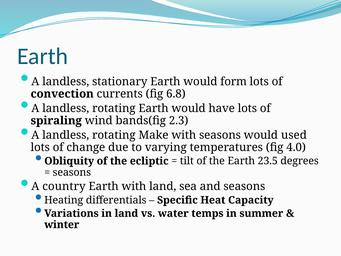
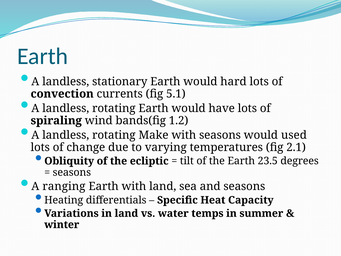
form: form -> hard
6.8: 6.8 -> 5.1
2.3: 2.3 -> 1.2
4.0: 4.0 -> 2.1
country: country -> ranging
